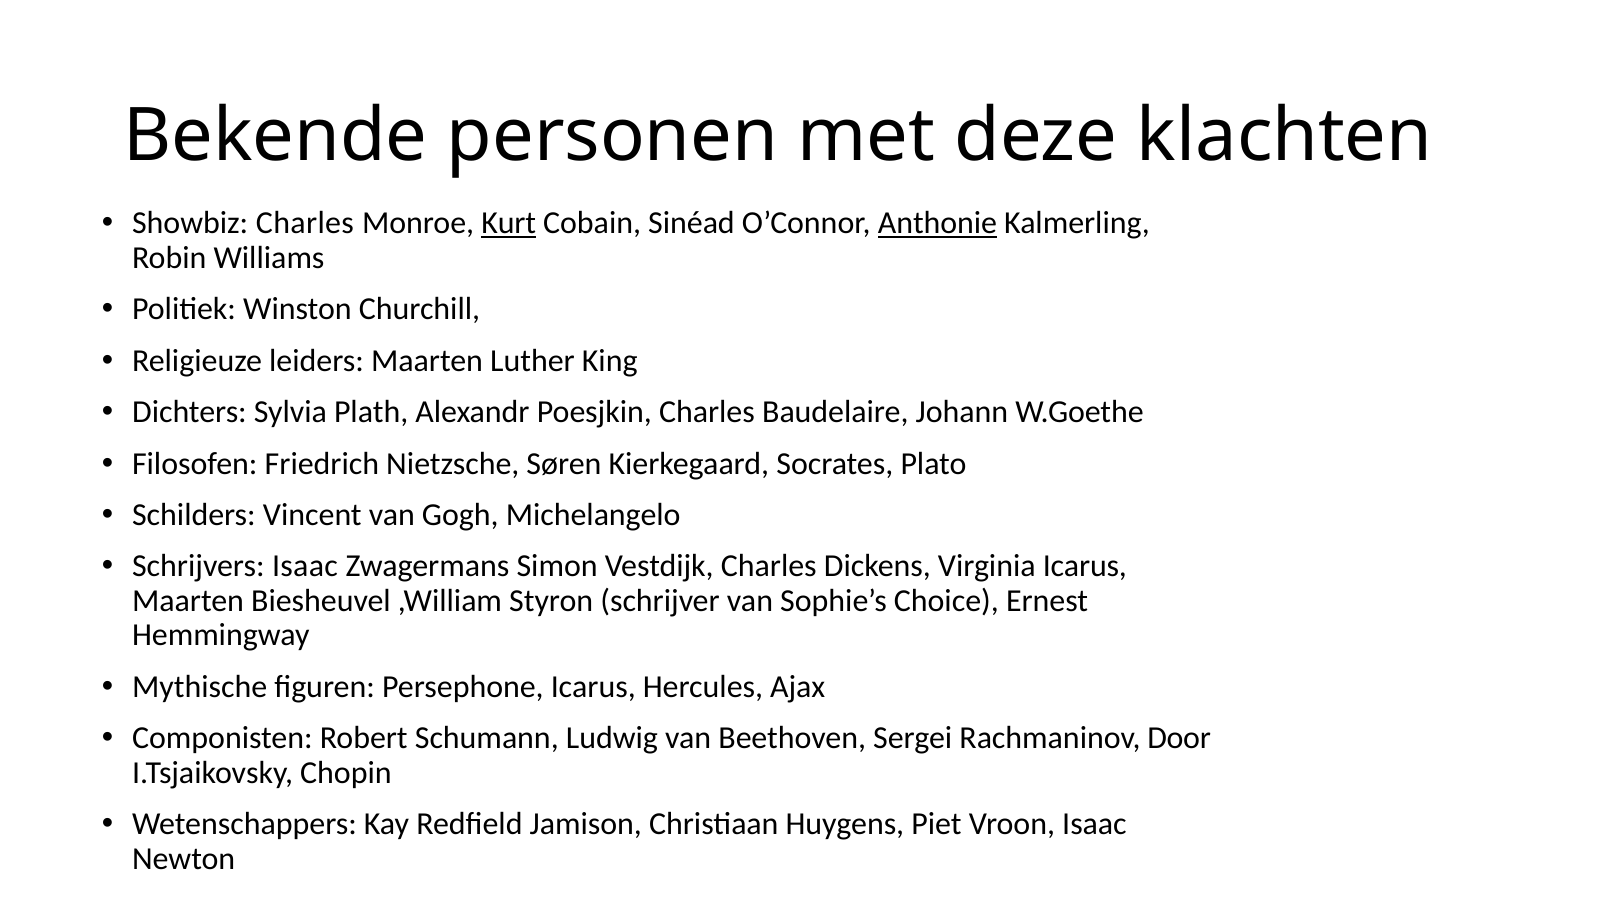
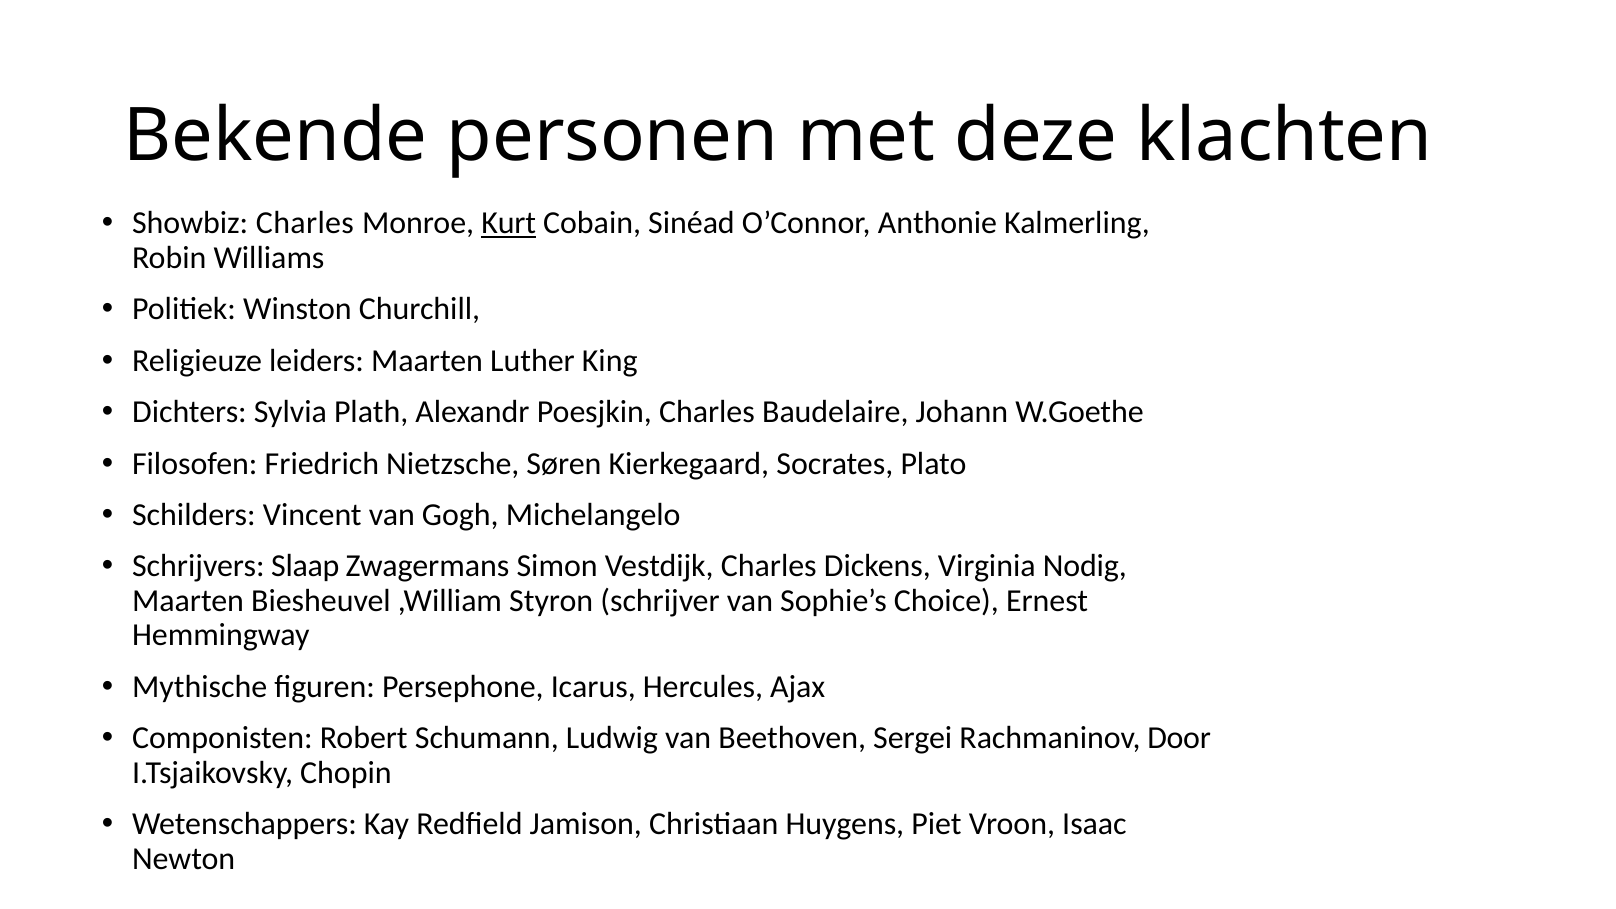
Anthonie underline: present -> none
Schrijvers Isaac: Isaac -> Slaap
Virginia Icarus: Icarus -> Nodig
